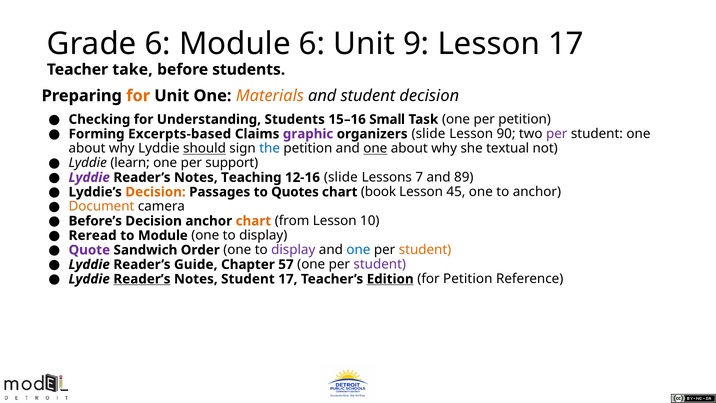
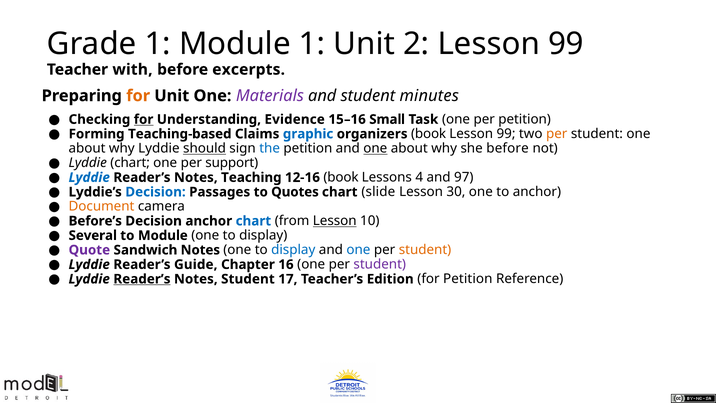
Grade 6: 6 -> 1
Module 6: 6 -> 1
9: 9 -> 2
17 at (566, 44): 17 -> 99
take: take -> with
before students: students -> excerpts
Materials colour: orange -> purple
student decision: decision -> minutes
for at (144, 119) underline: none -> present
Understanding Students: Students -> Evidence
Excerpts-based: Excerpts-based -> Teaching-based
graphic colour: purple -> blue
organizers slide: slide -> book
90 at (506, 134): 90 -> 99
per at (557, 134) colour: purple -> orange
she textual: textual -> before
Lyddie learn: learn -> chart
Lyddie at (89, 177) colour: purple -> blue
12-16 slide: slide -> book
7: 7 -> 4
89: 89 -> 97
Decision at (155, 192) colour: orange -> blue
book: book -> slide
45: 45 -> 30
chart at (253, 221) colour: orange -> blue
Lesson at (335, 221) underline: none -> present
Reread: Reread -> Several
Sandwich Order: Order -> Notes
display at (293, 250) colour: purple -> blue
57: 57 -> 16
Edition underline: present -> none
